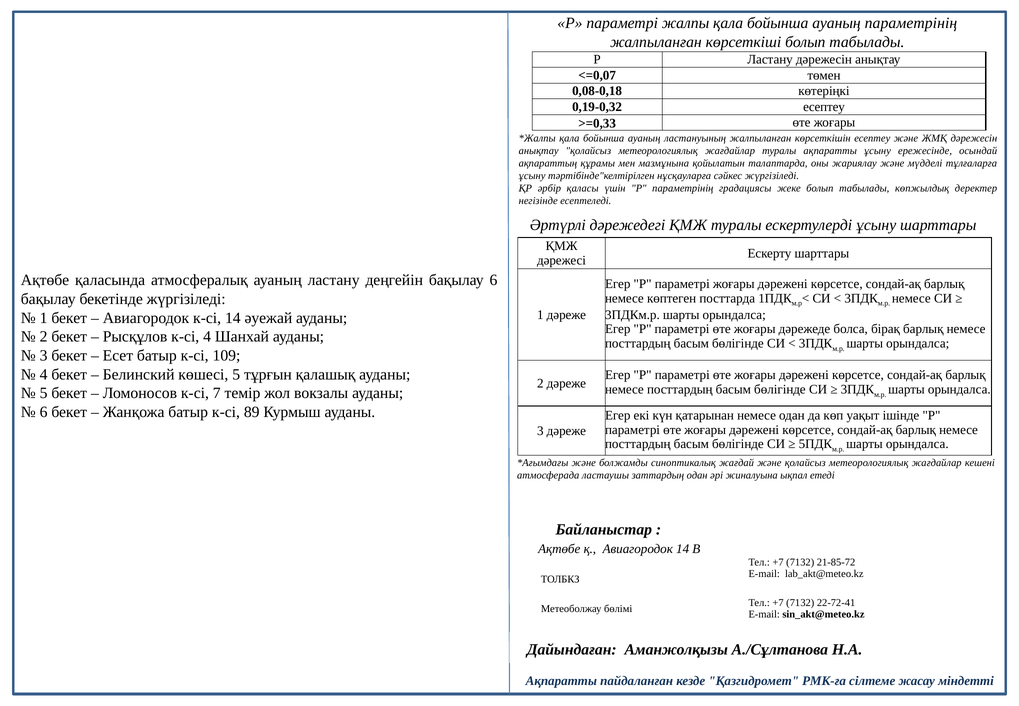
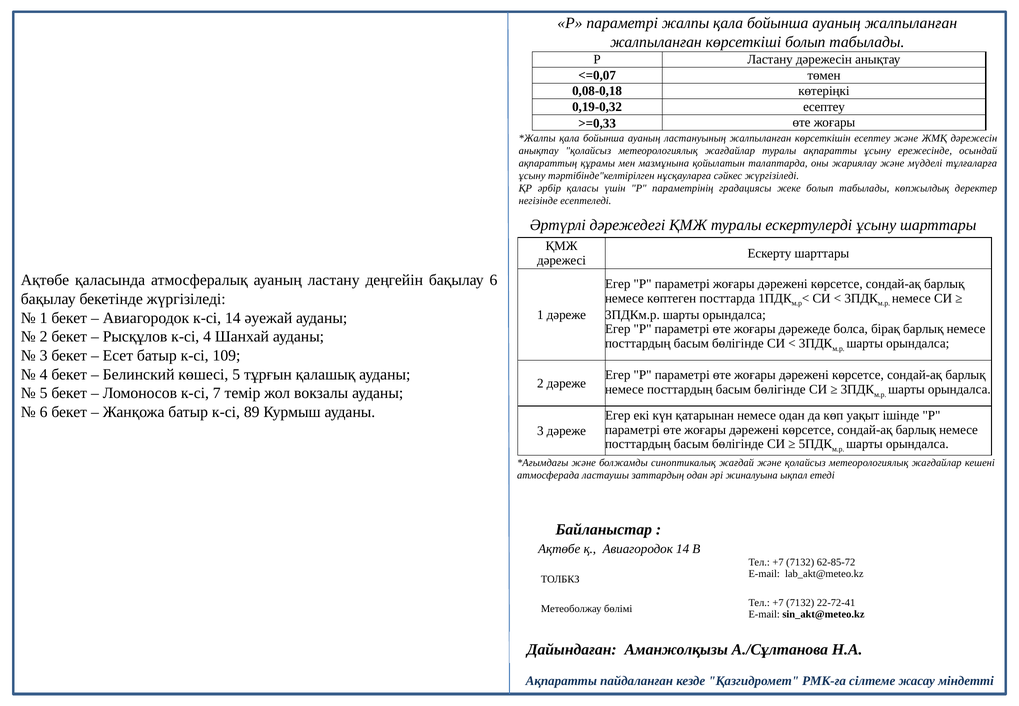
ауаның параметрінің: параметрінің -> жалпыланған
21-85-72: 21-85-72 -> 62-85-72
